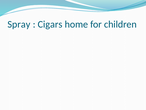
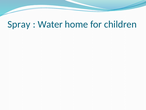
Cigars: Cigars -> Water
